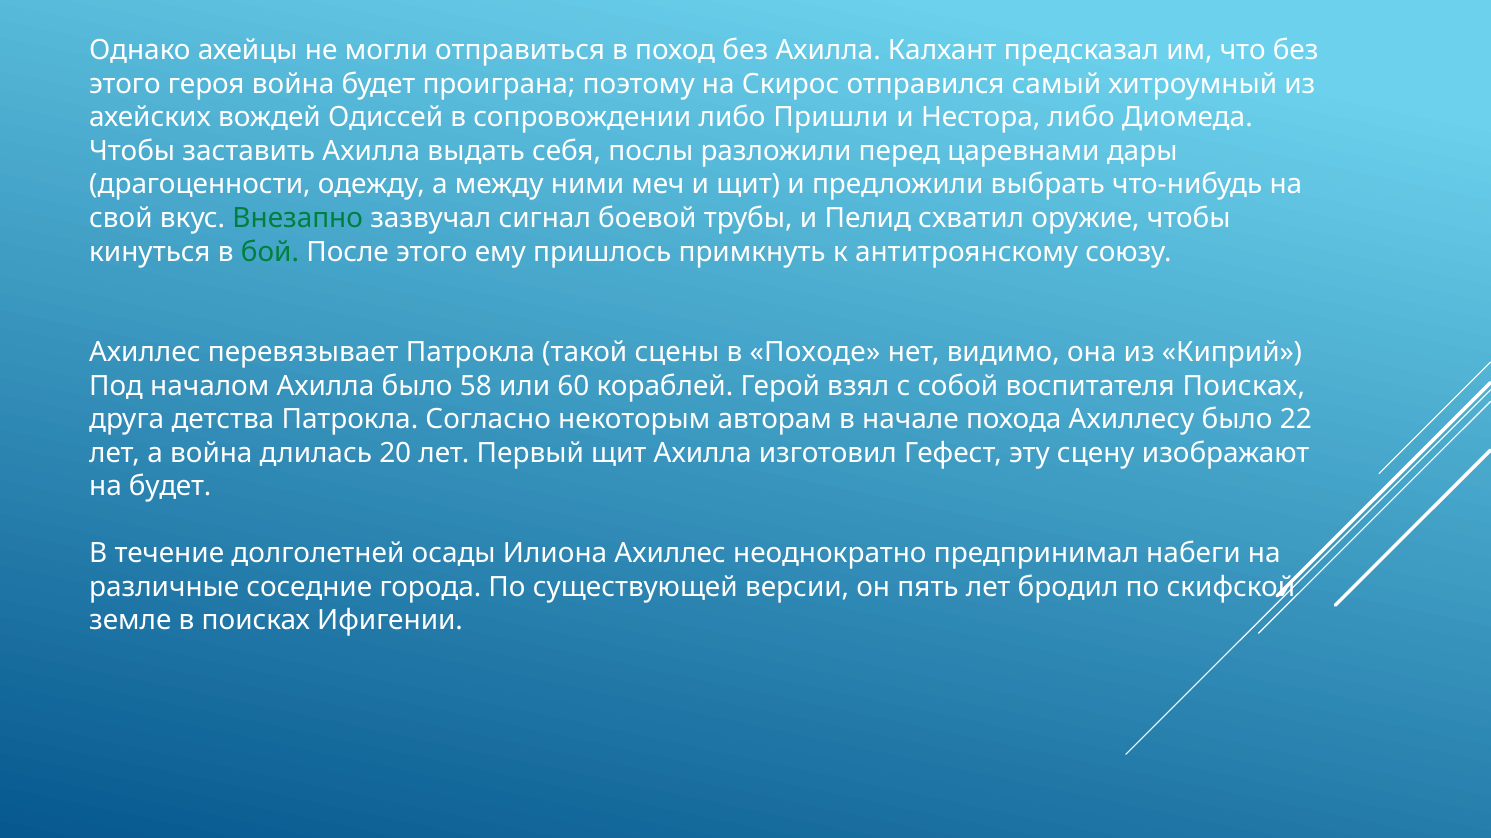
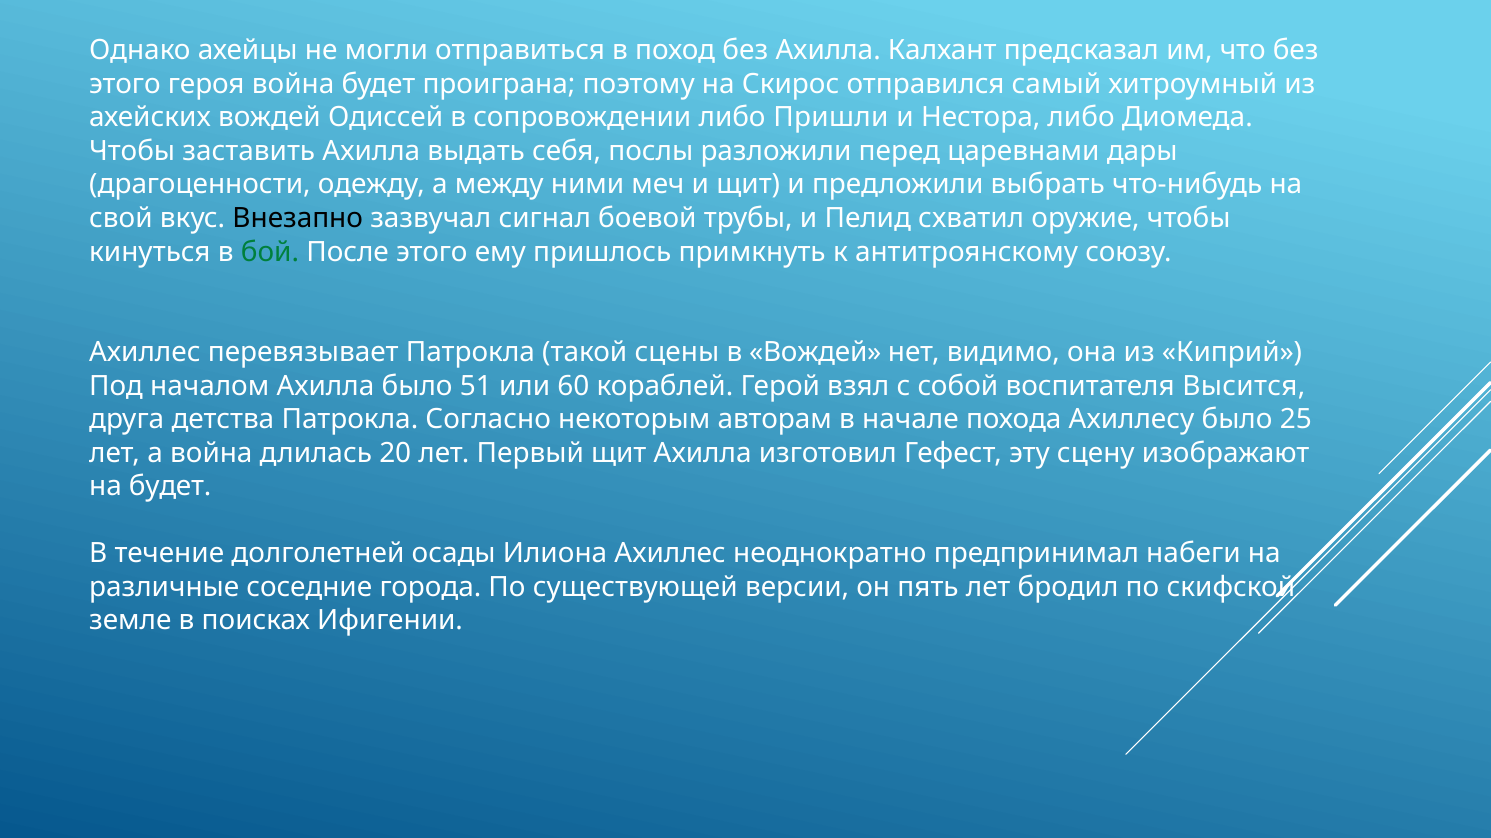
Внезапно colour: green -> black
в Походе: Походе -> Вождей
58: 58 -> 51
воспитателя Поисках: Поисках -> Высится
22: 22 -> 25
